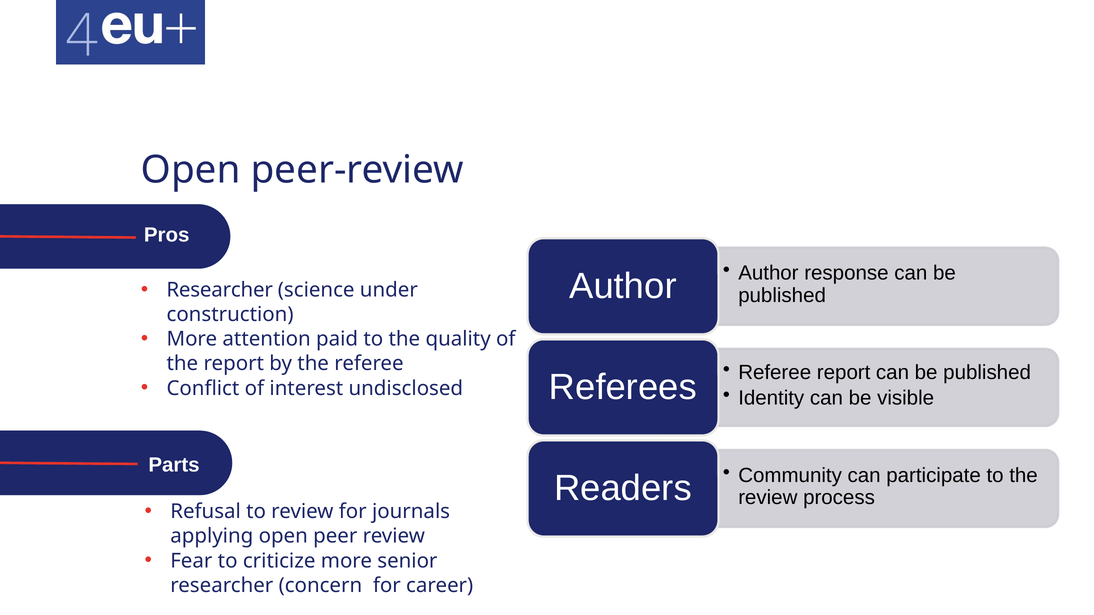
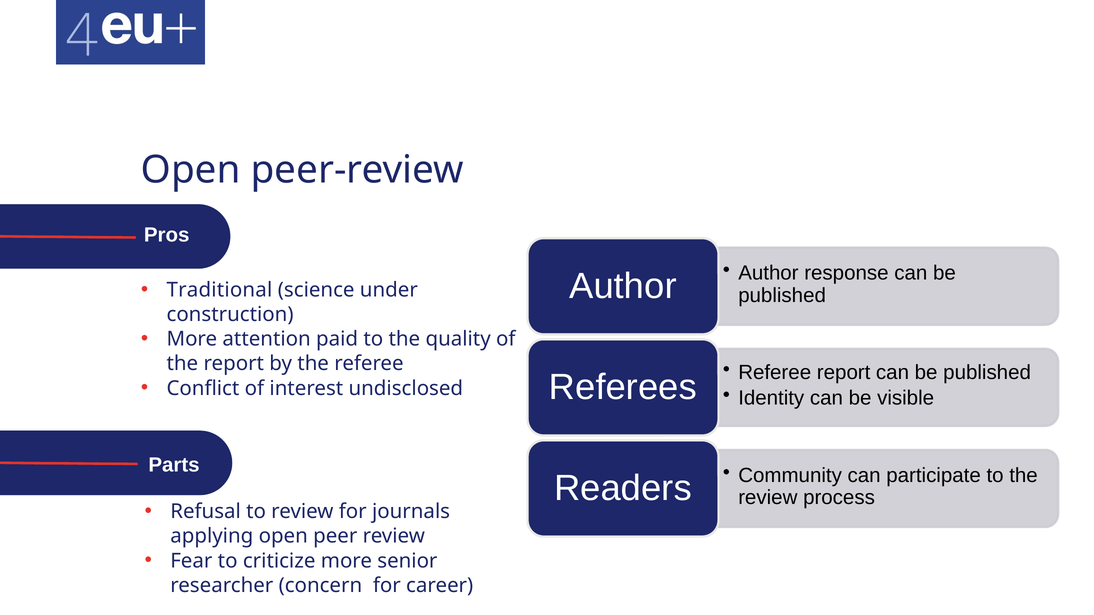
Researcher at (220, 290): Researcher -> Traditional
